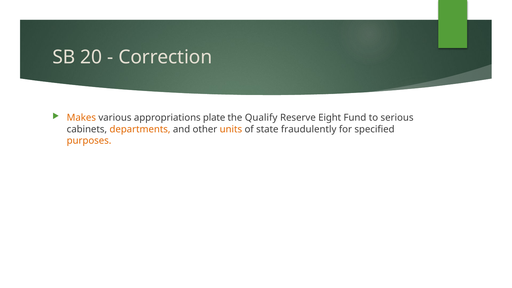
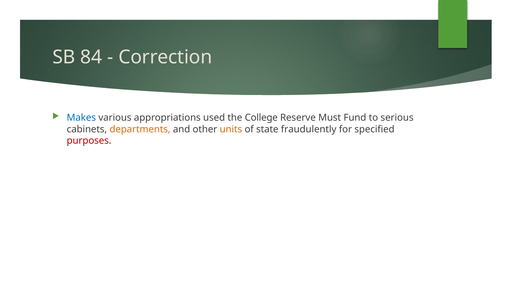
20: 20 -> 84
Makes colour: orange -> blue
plate: plate -> used
Qualify: Qualify -> College
Eight: Eight -> Must
purposes colour: orange -> red
